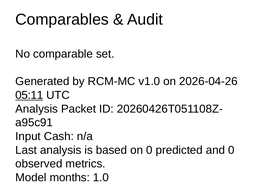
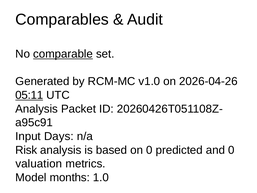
comparable underline: none -> present
Cash: Cash -> Days
Last: Last -> Risk
observed: observed -> valuation
